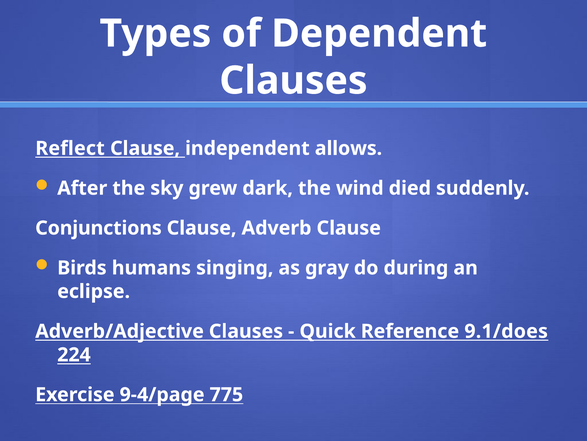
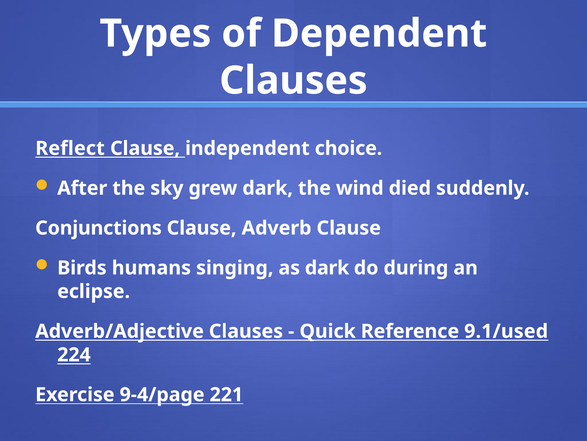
allows: allows -> choice
as gray: gray -> dark
9.1/does: 9.1/does -> 9.1/used
775: 775 -> 221
